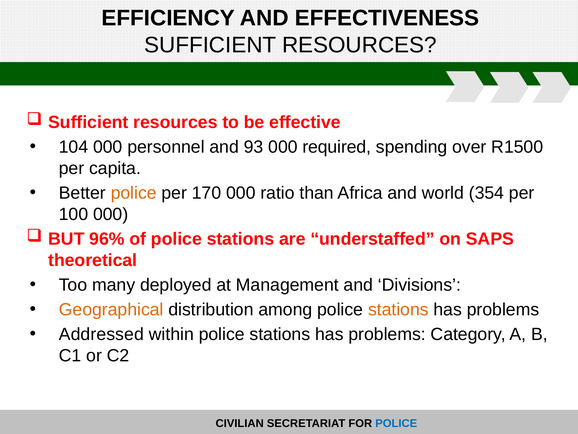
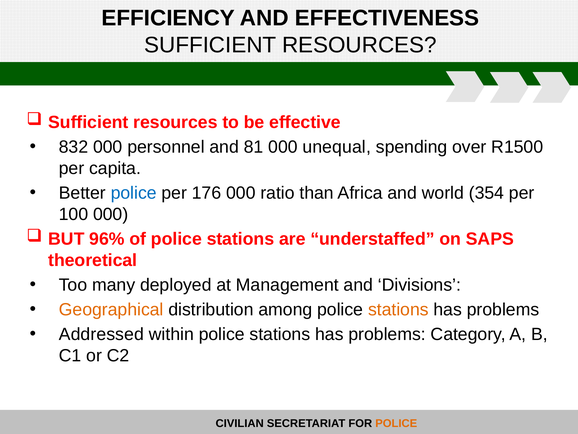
104: 104 -> 832
93: 93 -> 81
required: required -> unequal
police at (134, 193) colour: orange -> blue
170: 170 -> 176
POLICE at (396, 423) colour: blue -> orange
